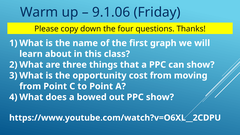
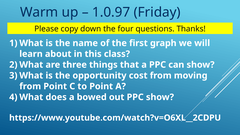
9.1.06: 9.1.06 -> 1.0.97
